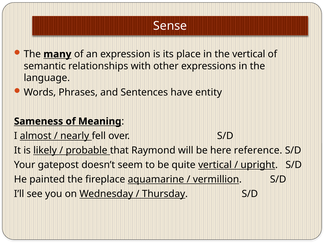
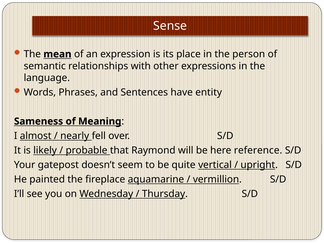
many: many -> mean
the vertical: vertical -> person
